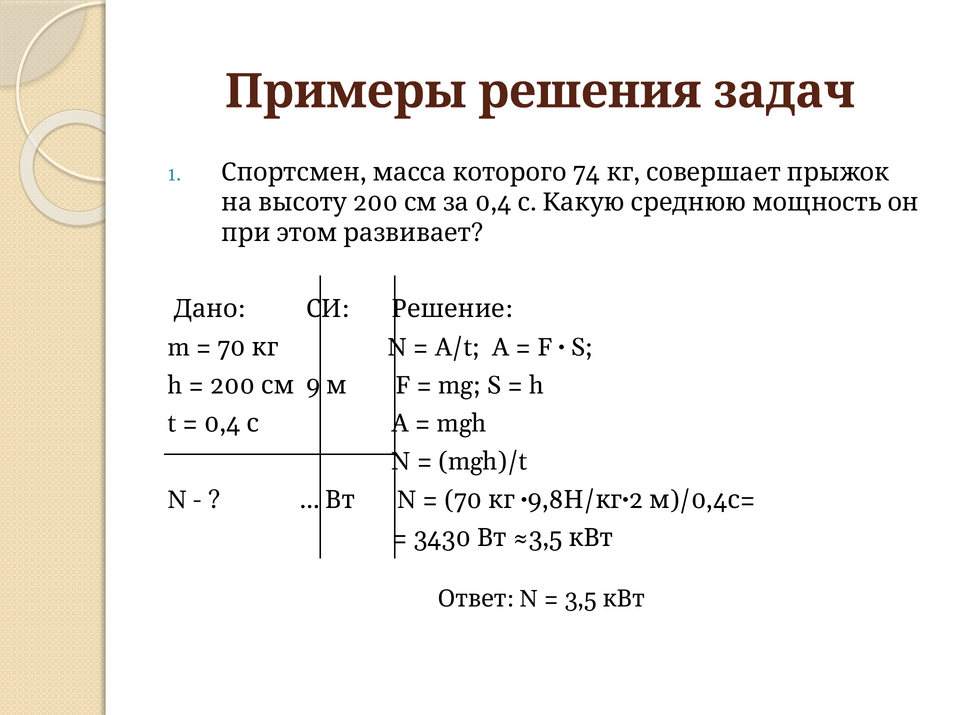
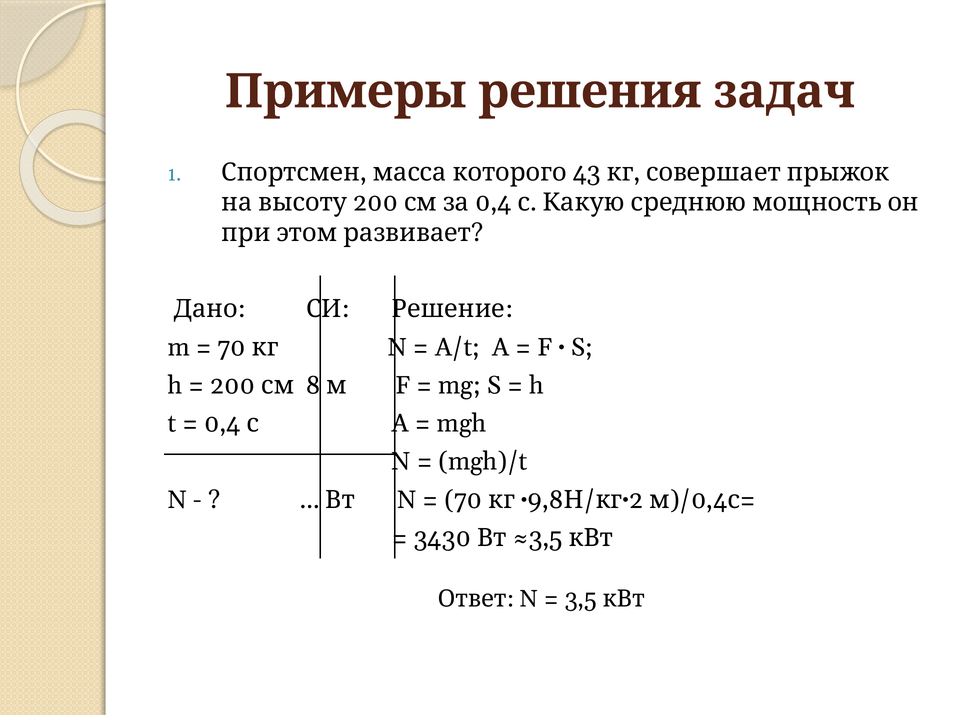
74: 74 -> 43
9: 9 -> 8
